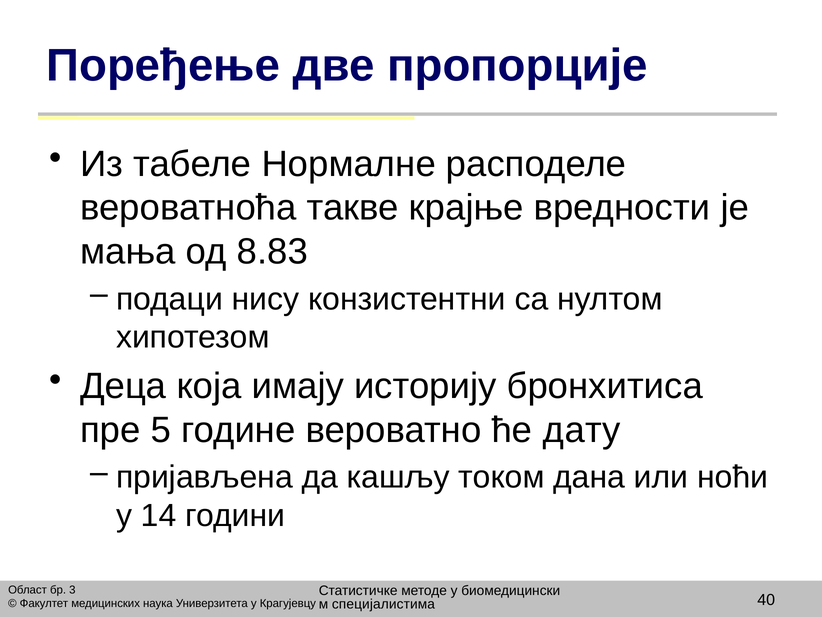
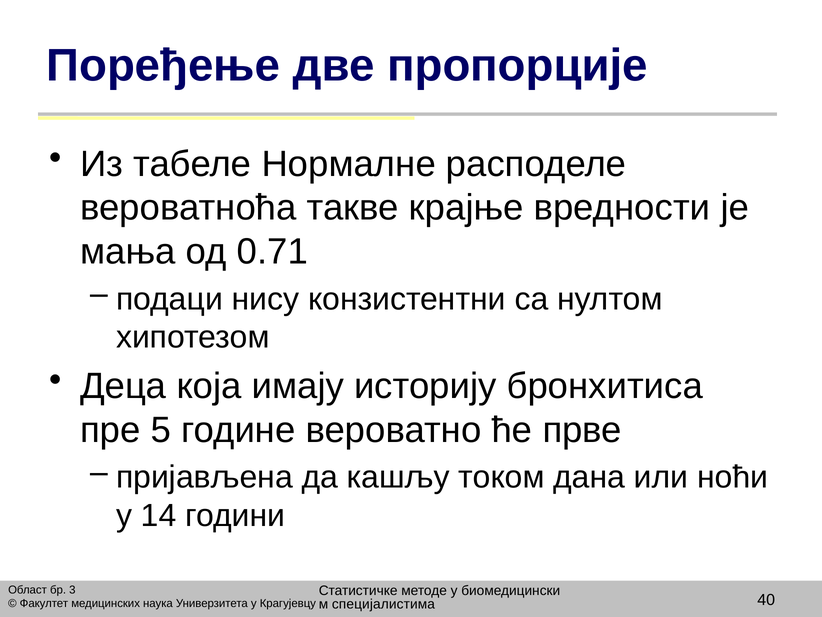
8.83: 8.83 -> 0.71
дату: дату -> прве
